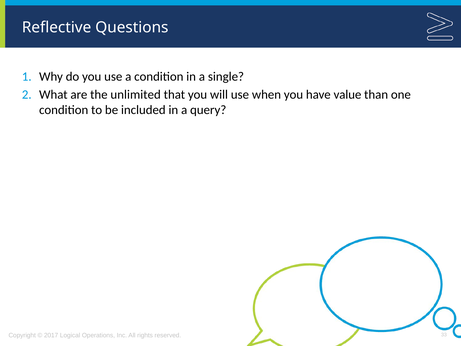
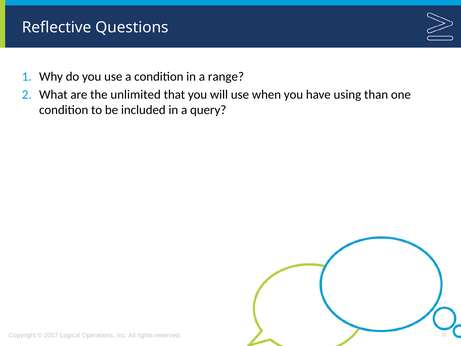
single: single -> range
value: value -> using
